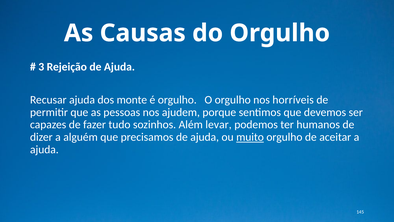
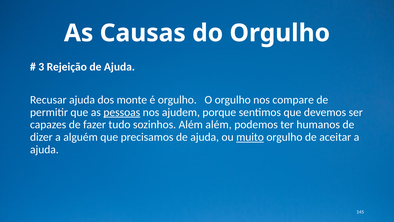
horríveis: horríveis -> compare
pessoas underline: none -> present
Além levar: levar -> além
